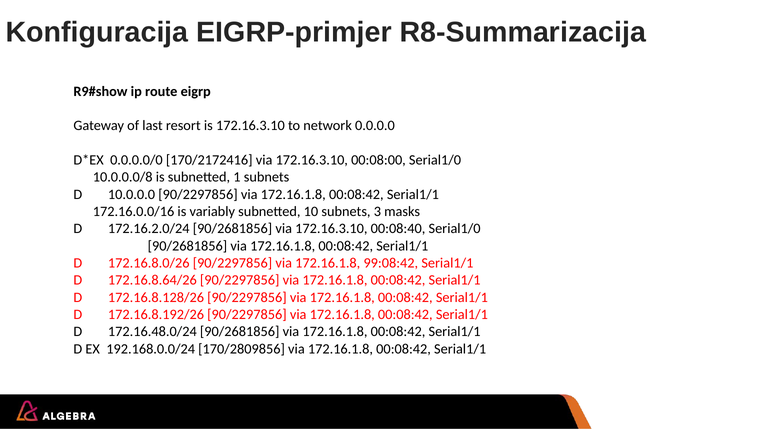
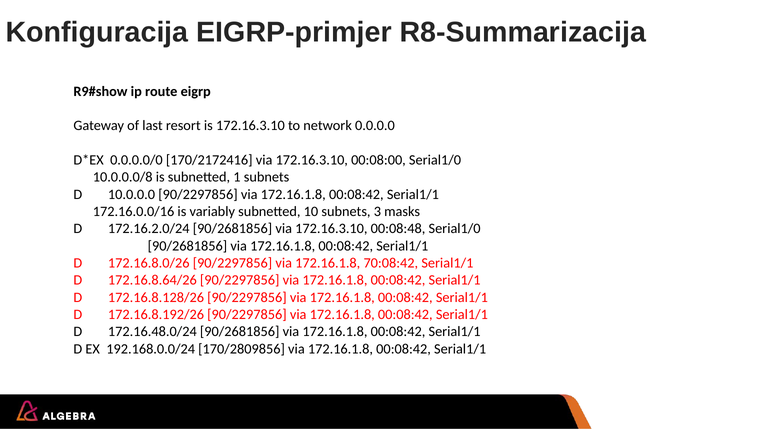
00:08:40: 00:08:40 -> 00:08:48
99:08:42: 99:08:42 -> 70:08:42
